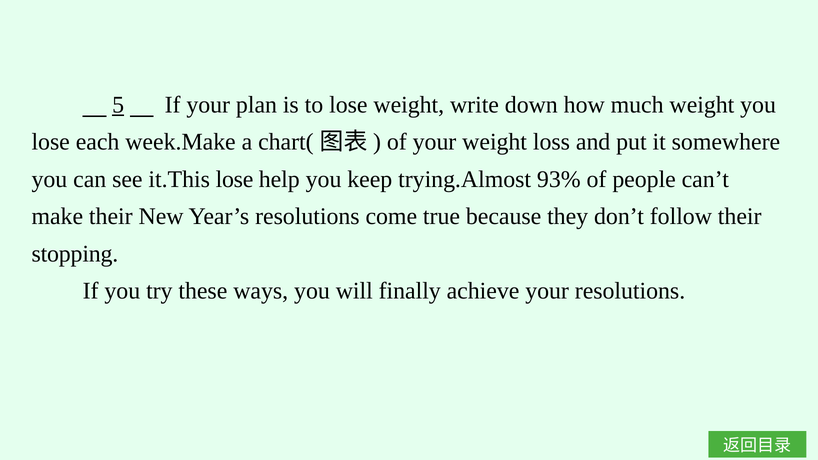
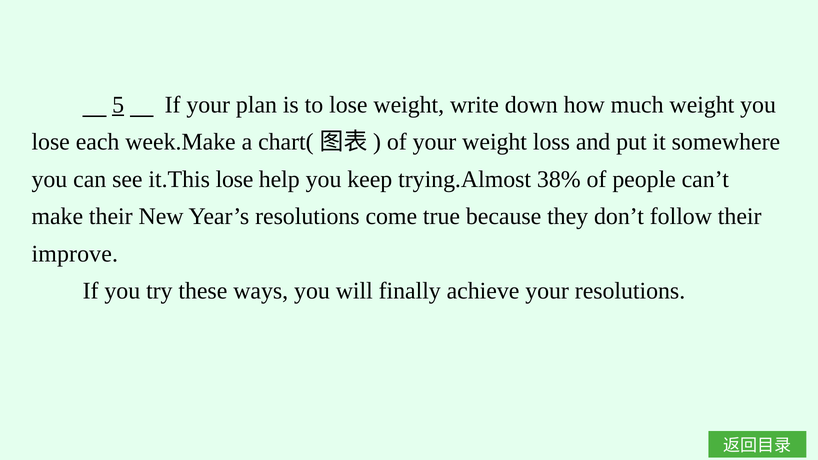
93%: 93% -> 38%
stopping: stopping -> improve
